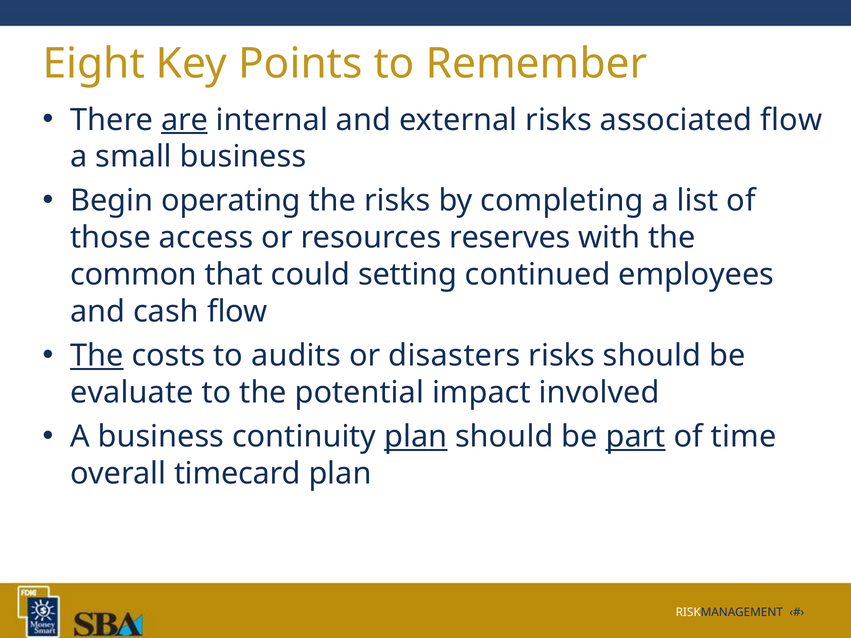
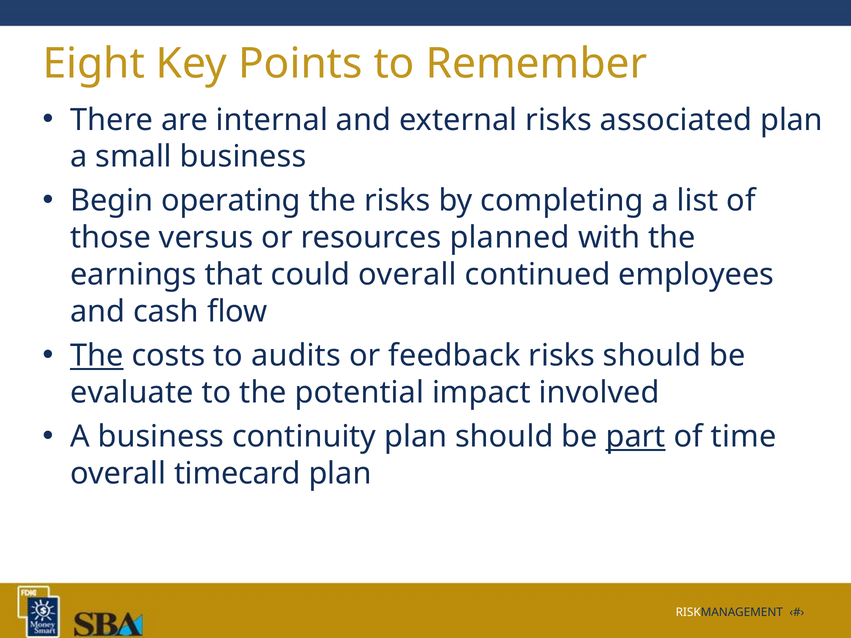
are underline: present -> none
associated flow: flow -> plan
access: access -> versus
reserves: reserves -> planned
common: common -> earnings
could setting: setting -> overall
disasters: disasters -> feedback
plan at (416, 437) underline: present -> none
